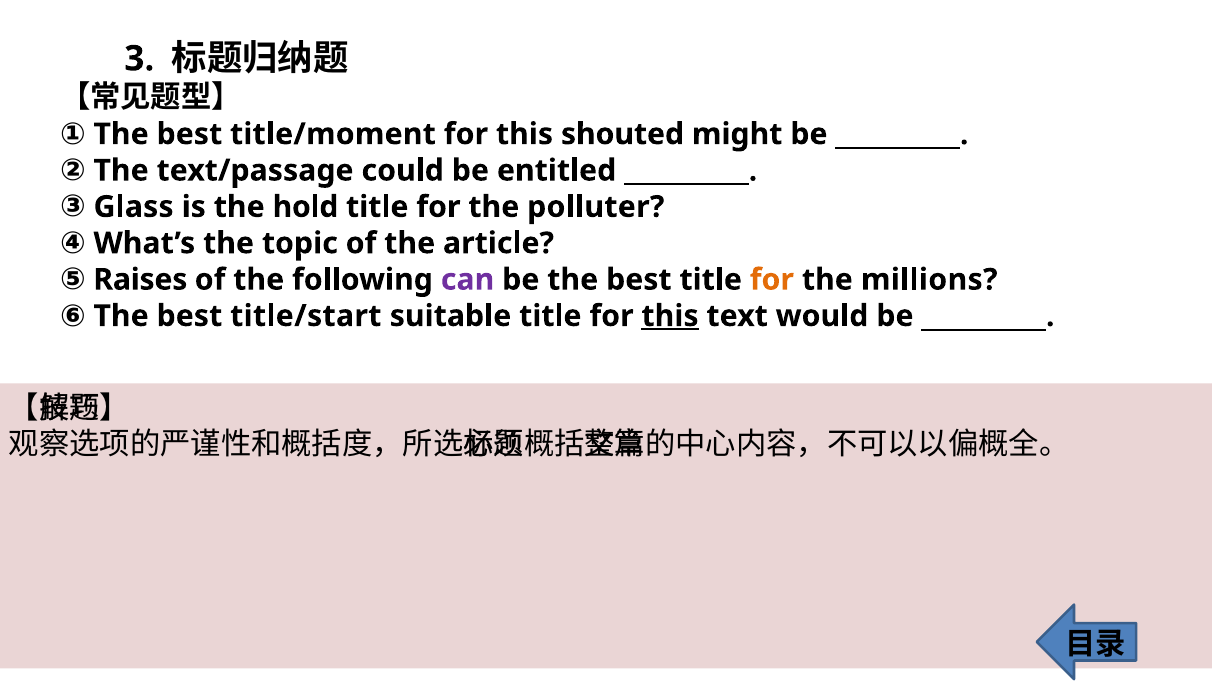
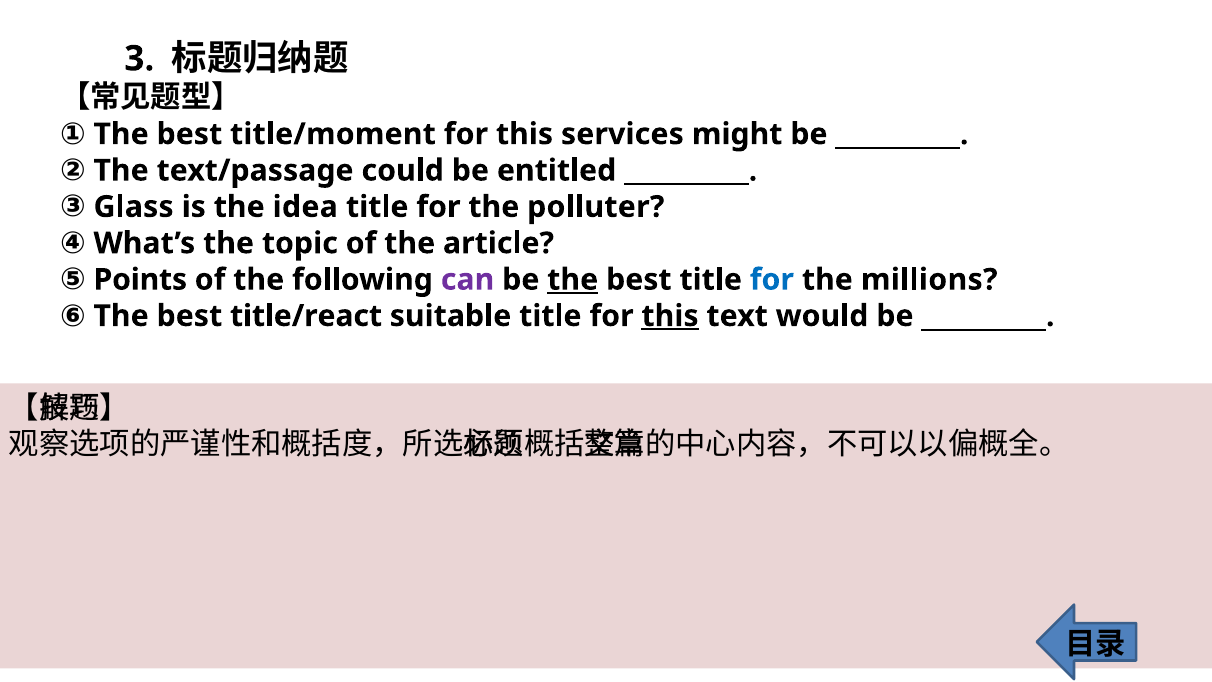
shouted: shouted -> services
hold: hold -> idea
Raises: Raises -> Points
the at (573, 280) underline: none -> present
for at (772, 280) colour: orange -> blue
title/start: title/start -> title/react
